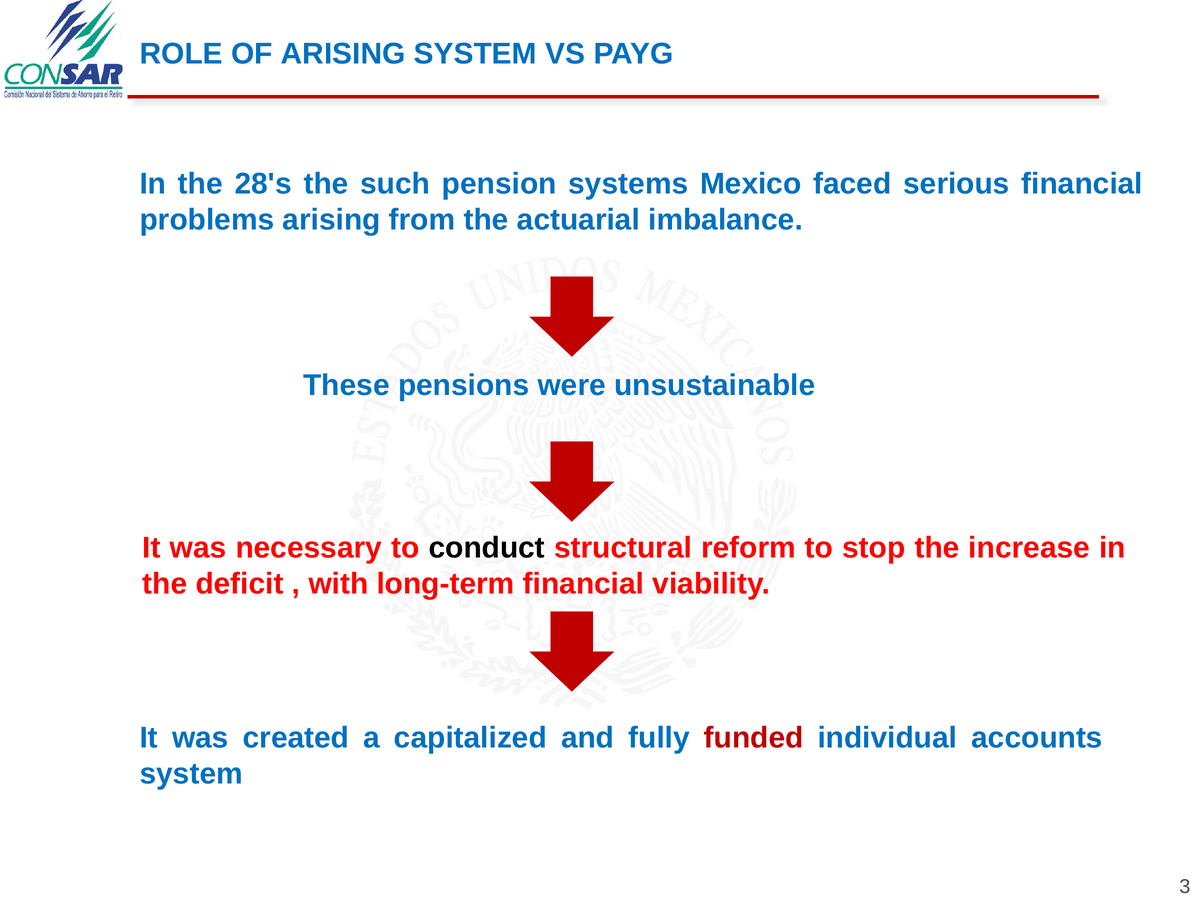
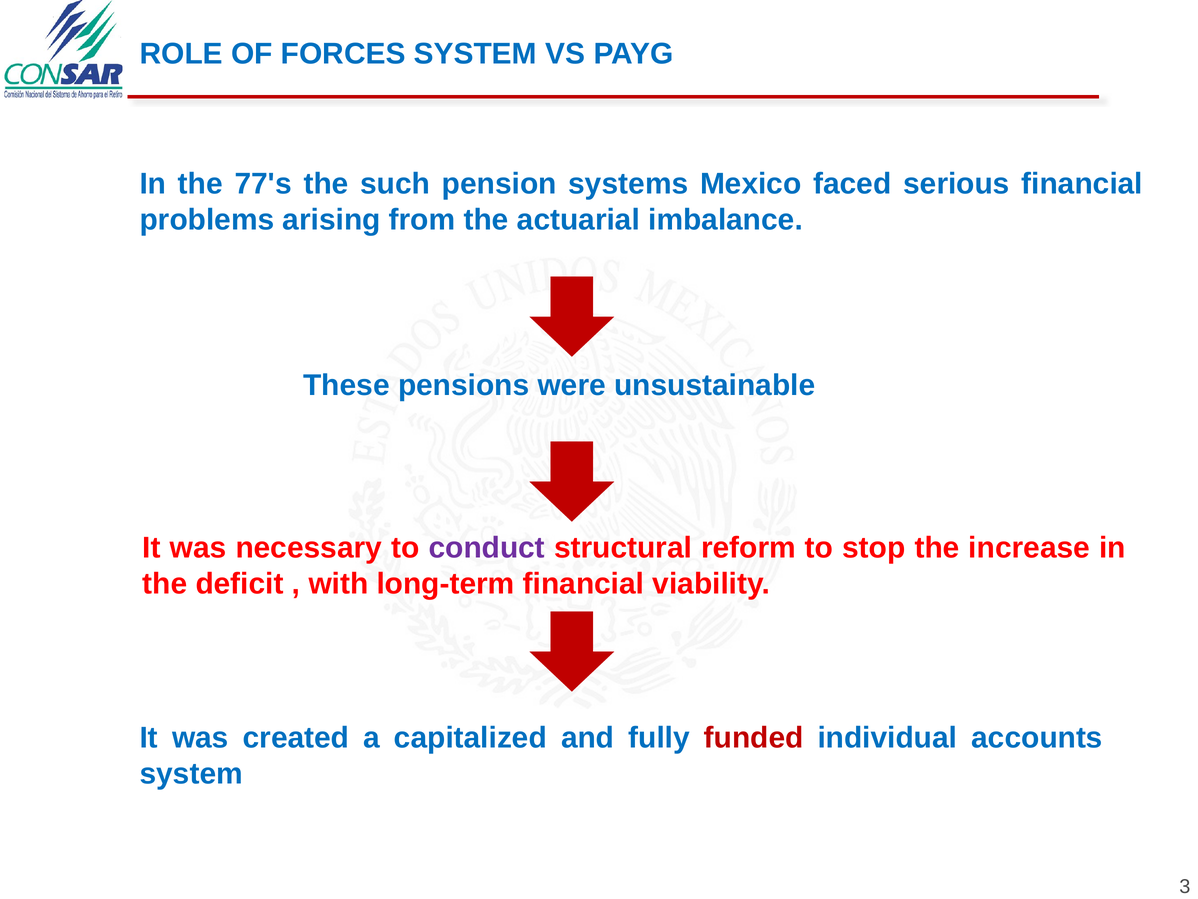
OF ARISING: ARISING -> FORCES
28's: 28's -> 77's
conduct colour: black -> purple
